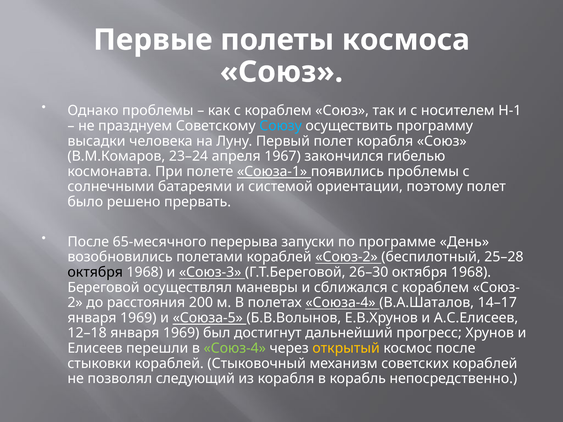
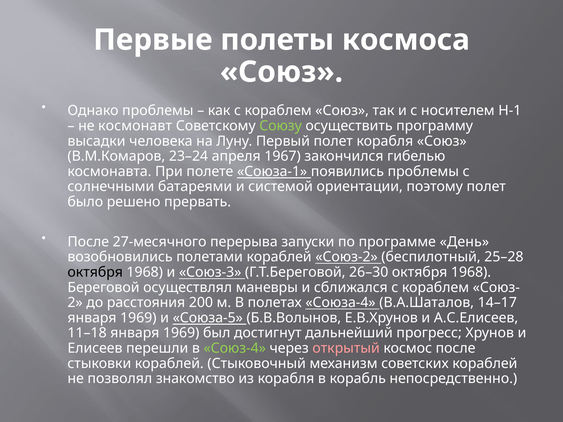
празднуем: празднуем -> космонавт
Союзу colour: light blue -> light green
65-месячного: 65-месячного -> 27-месячного
12–18: 12–18 -> 11–18
открытый colour: yellow -> pink
следующий: следующий -> знакомство
